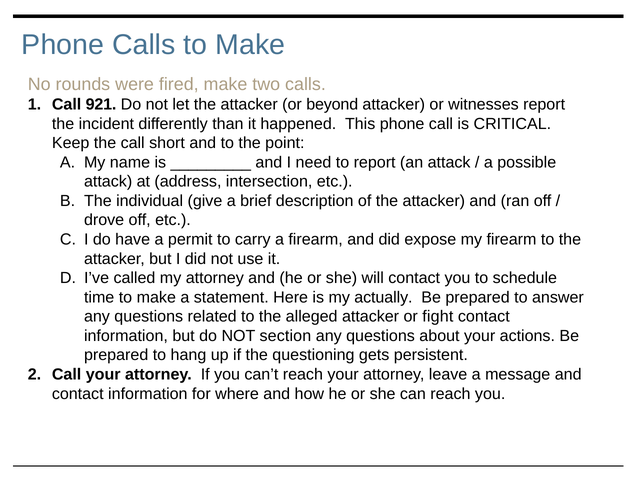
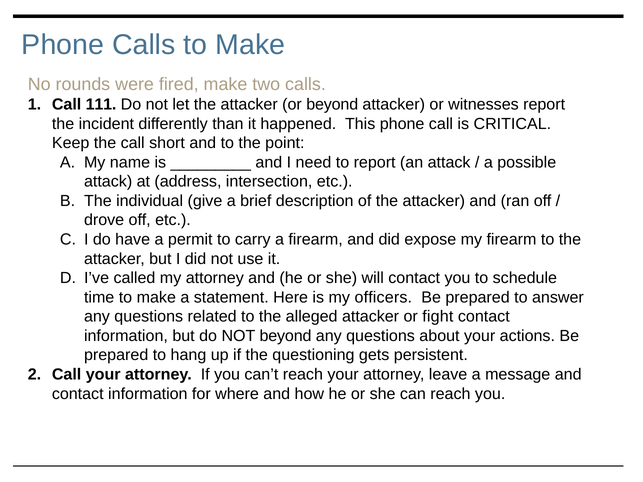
921: 921 -> 111
actually: actually -> officers
NOT section: section -> beyond
